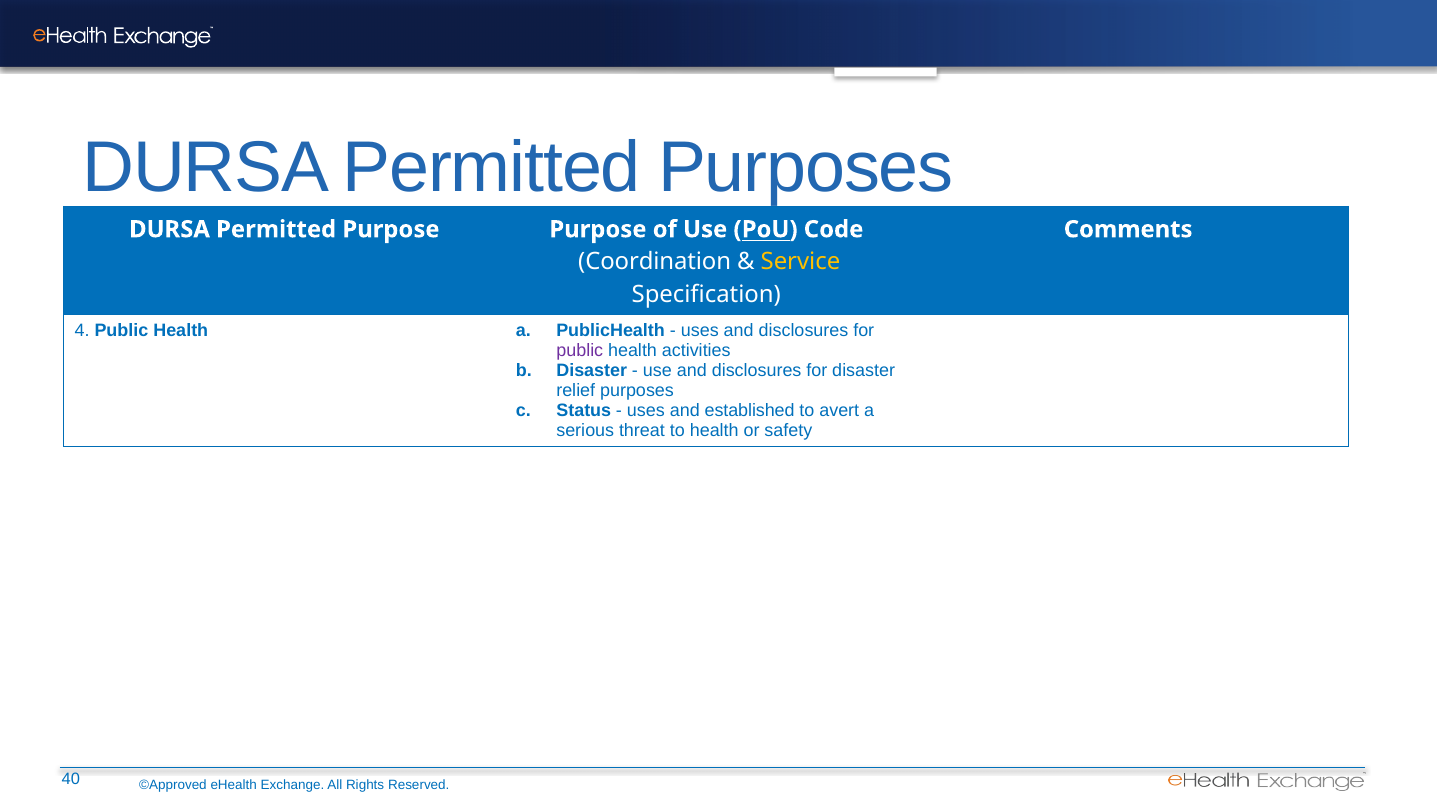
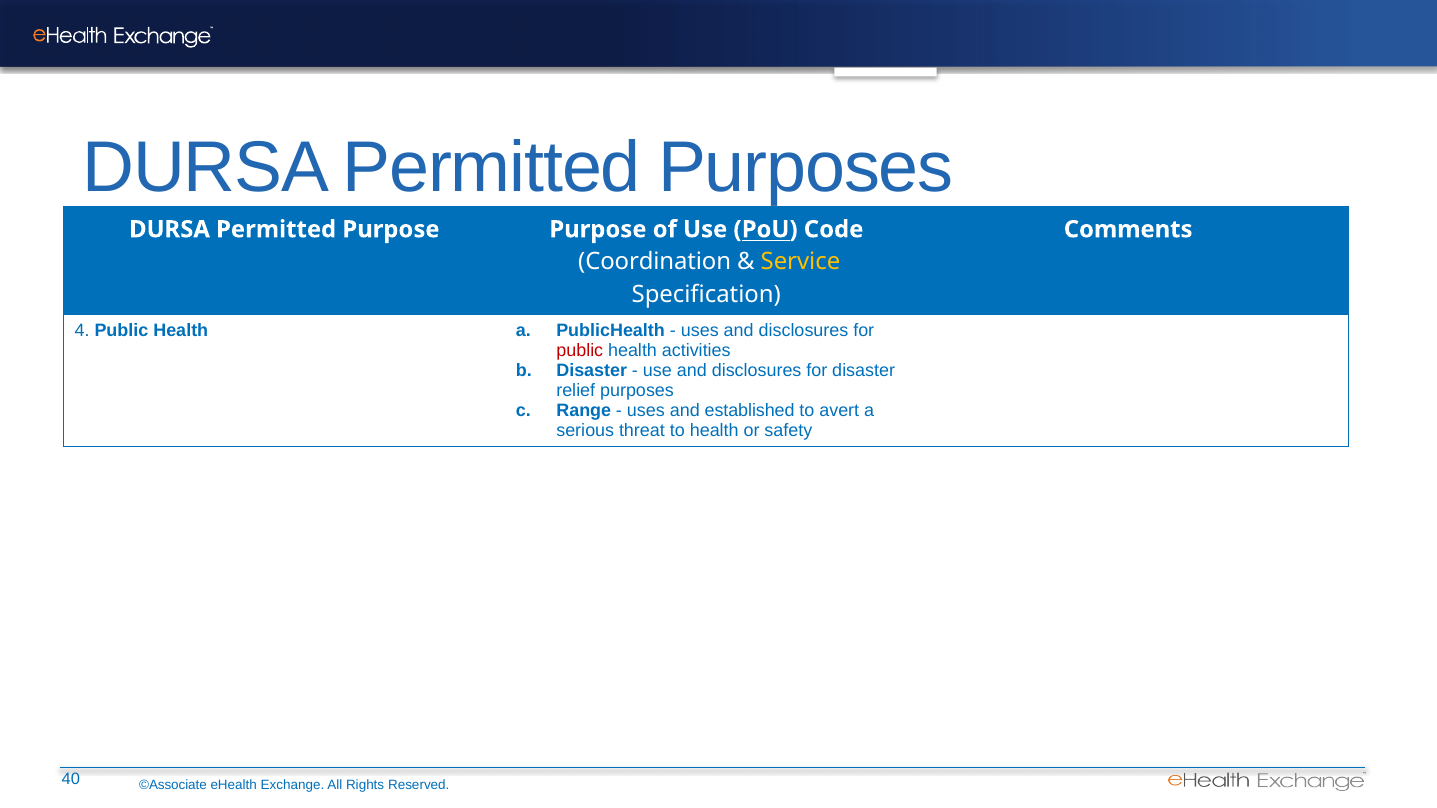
public at (580, 351) colour: purple -> red
Status: Status -> Range
©Approved: ©Approved -> ©Associate
